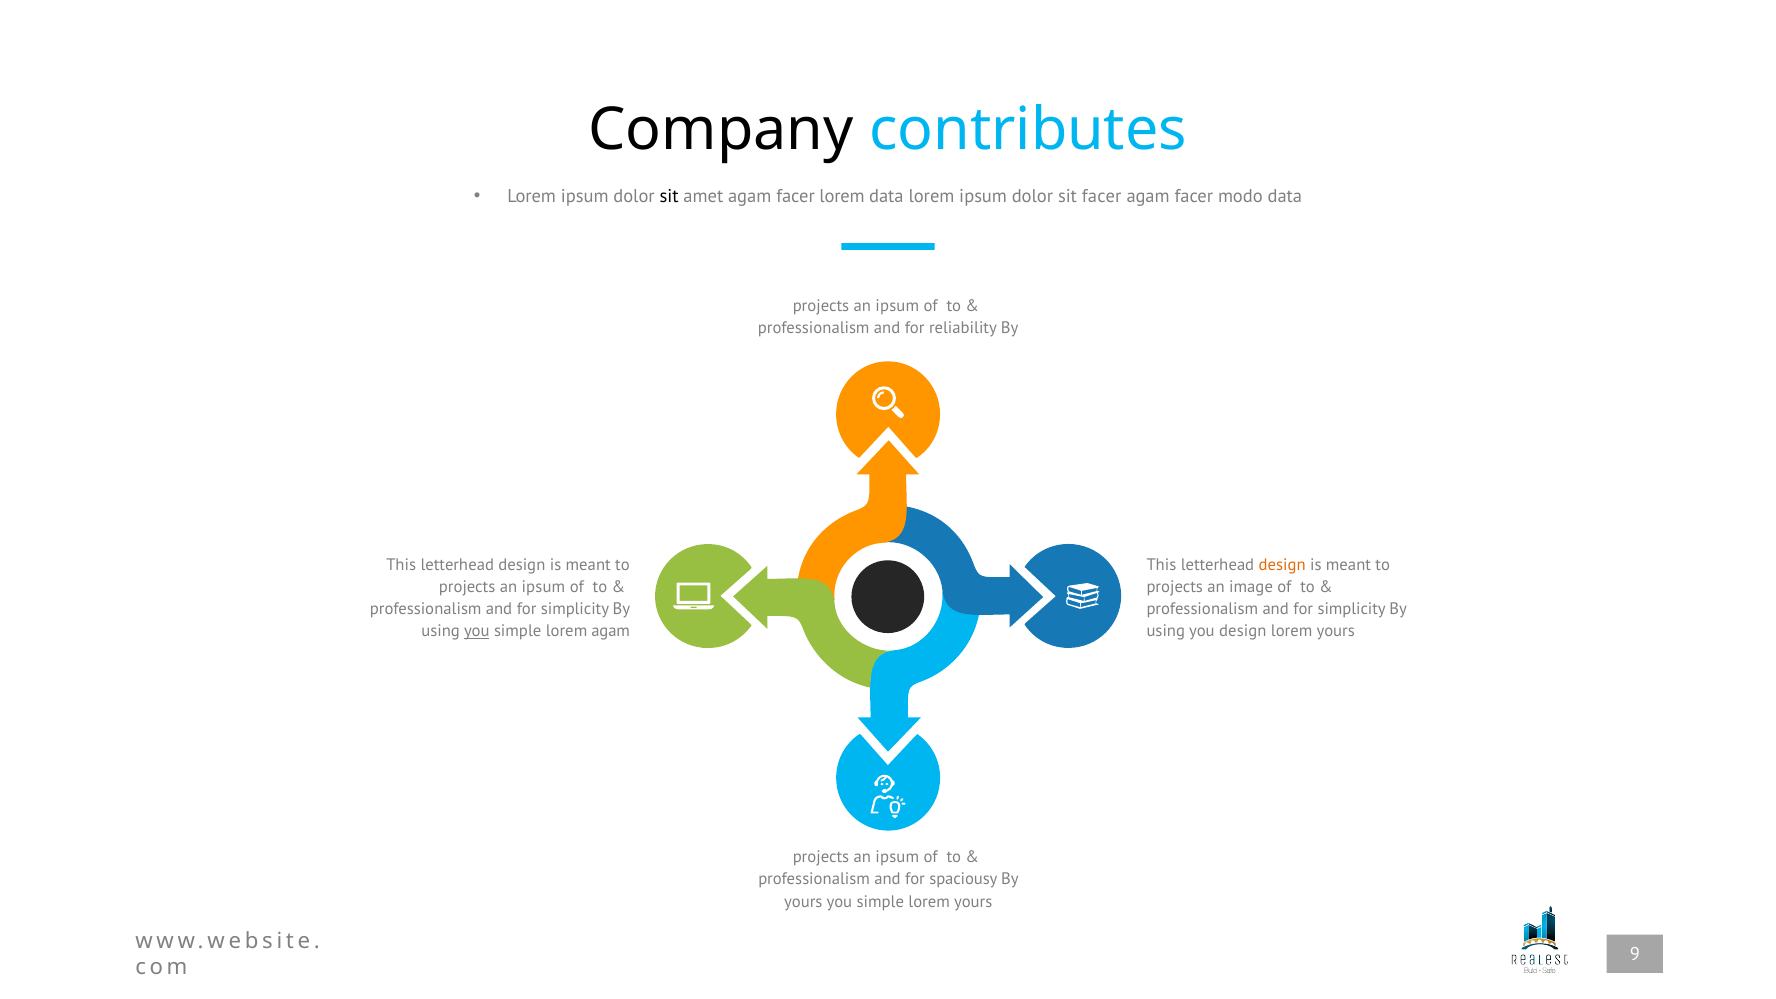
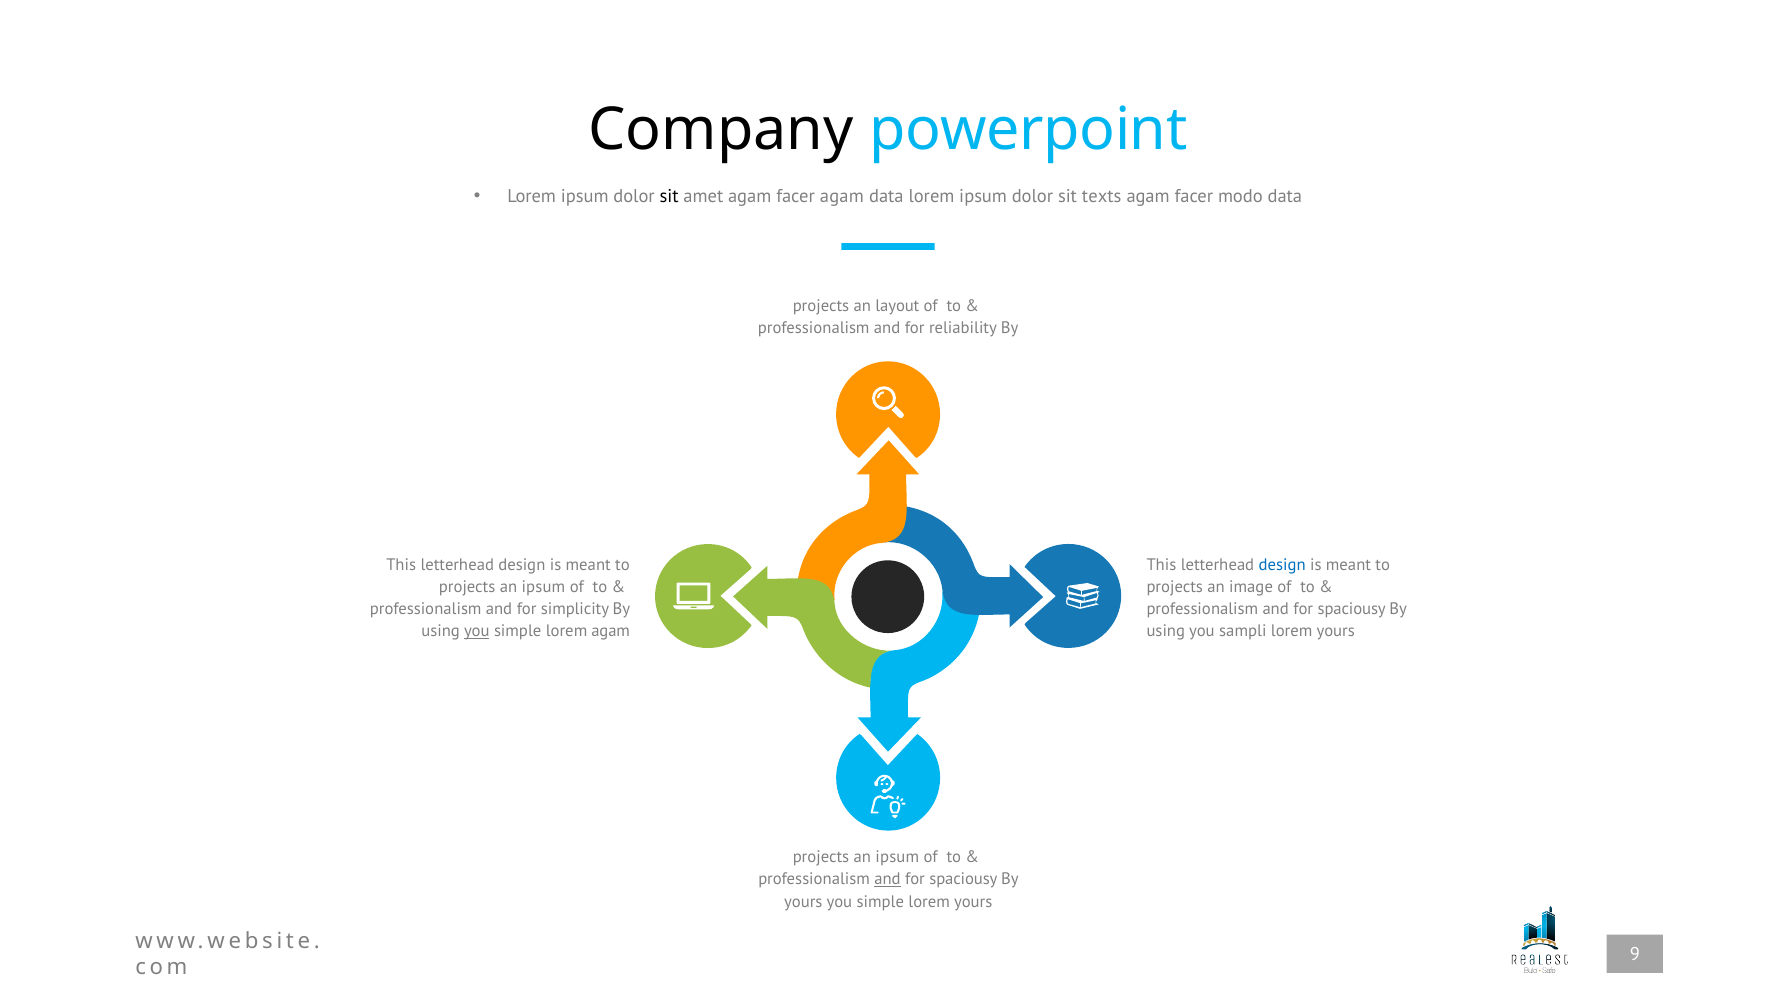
contributes: contributes -> powerpoint
facer lorem: lorem -> agam
sit facer: facer -> texts
ipsum at (897, 306): ipsum -> layout
design at (1282, 565) colour: orange -> blue
simplicity at (1352, 609): simplicity -> spaciousy
you design: design -> sampli
and at (887, 879) underline: none -> present
